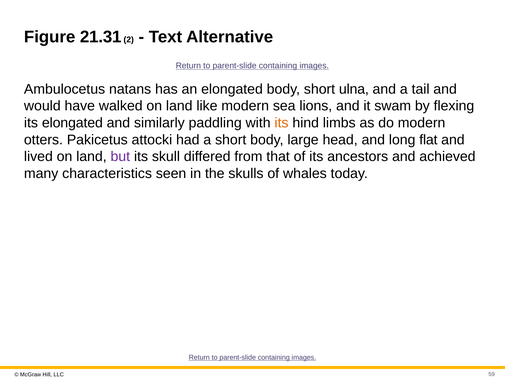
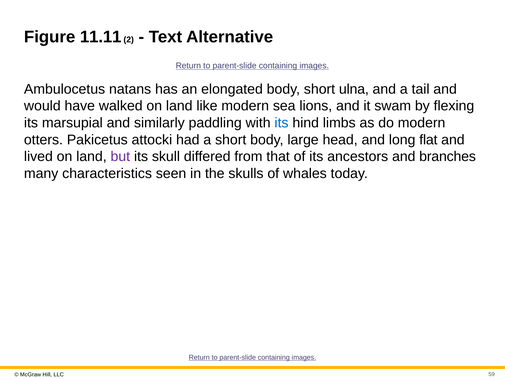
21.31: 21.31 -> 11.11
its elongated: elongated -> marsupial
its at (281, 123) colour: orange -> blue
achieved: achieved -> branches
